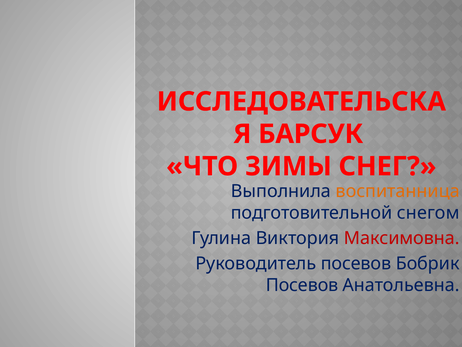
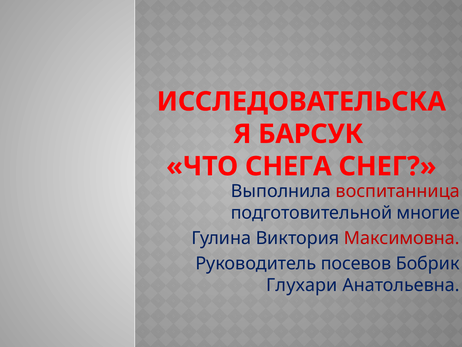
ЗИМЫ: ЗИМЫ -> СНЕГА
воспитанница colour: orange -> red
снегом: снегом -> многие
Посевов at (302, 285): Посевов -> Глухари
